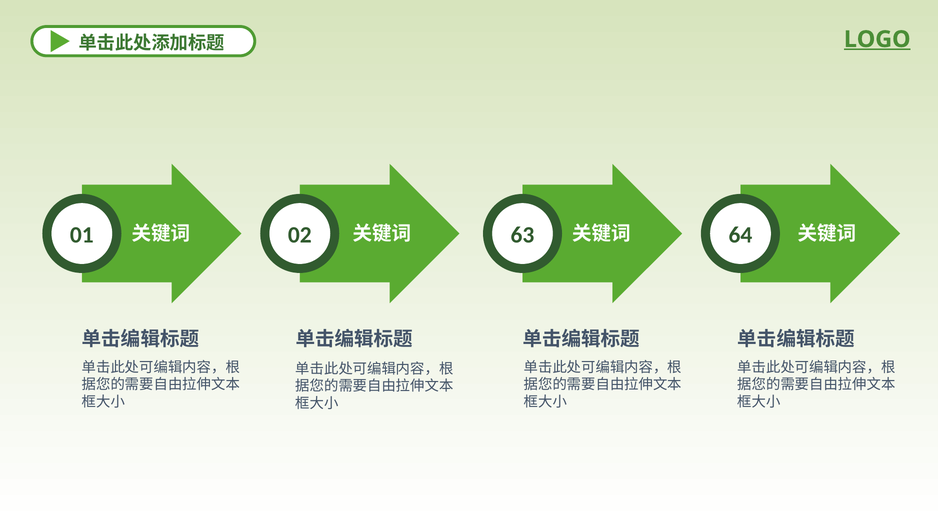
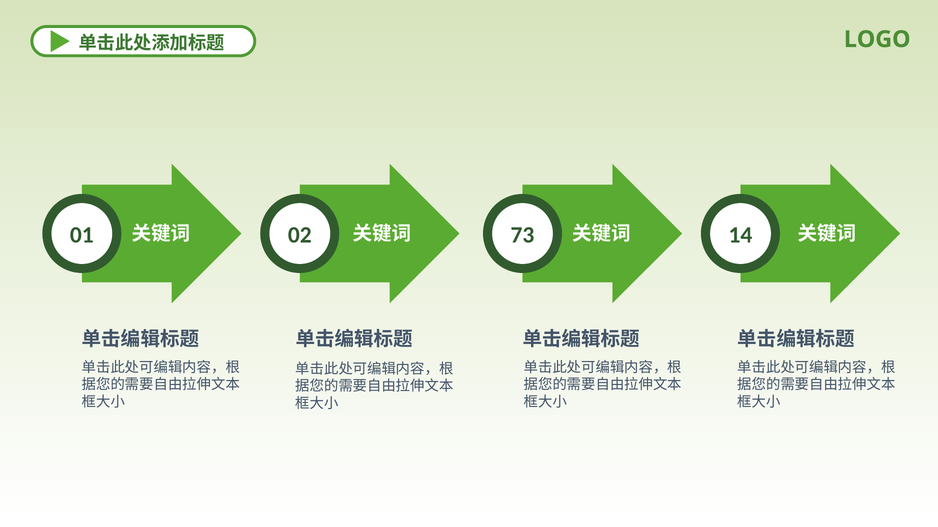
LOGO underline: present -> none
63: 63 -> 73
64: 64 -> 14
